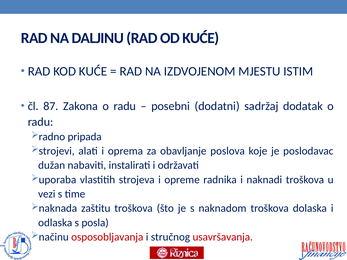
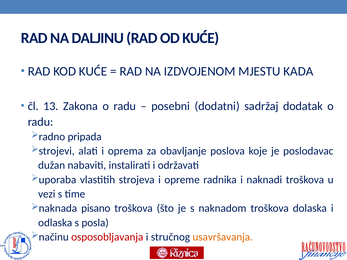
ISTIM: ISTIM -> KADA
87: 87 -> 13
zaštitu: zaštitu -> pisano
usavršavanja colour: red -> orange
